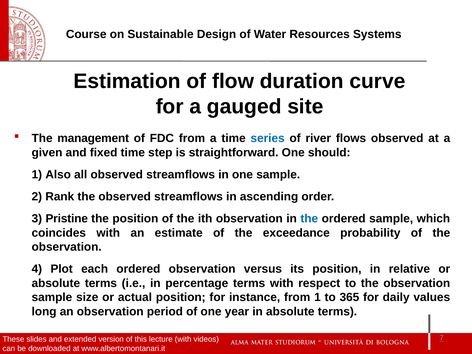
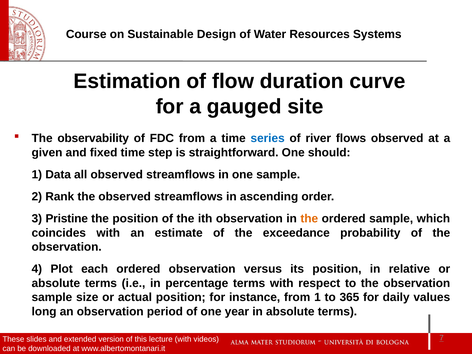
management: management -> observability
Also: Also -> Data
the at (309, 219) colour: blue -> orange
